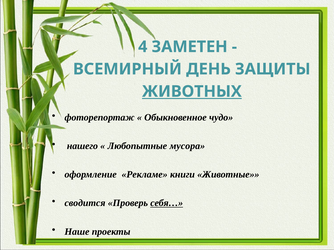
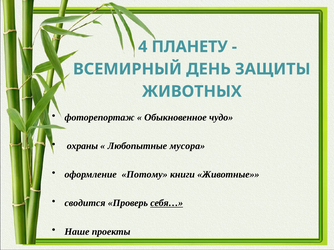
ЗАМЕТЕН: ЗАМЕТЕН -> ПЛАНЕТУ
ЖИВОТНЫХ underline: present -> none
нашего: нашего -> охраны
Рекламе: Рекламе -> Потому
